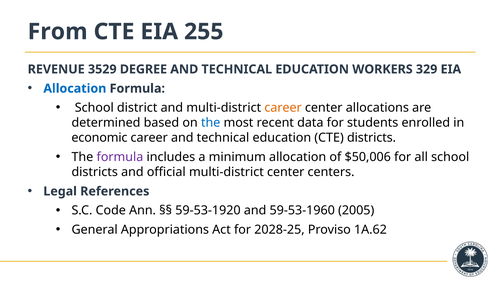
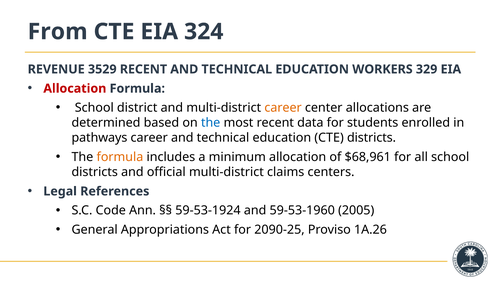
255: 255 -> 324
3529 DEGREE: DEGREE -> RECENT
Allocation at (75, 88) colour: blue -> red
economic: economic -> pathways
formula at (120, 157) colour: purple -> orange
$50,006: $50,006 -> $68,961
multi-district center: center -> claims
59-53-1920: 59-53-1920 -> 59-53-1924
2028-25: 2028-25 -> 2090-25
1A.62: 1A.62 -> 1A.26
